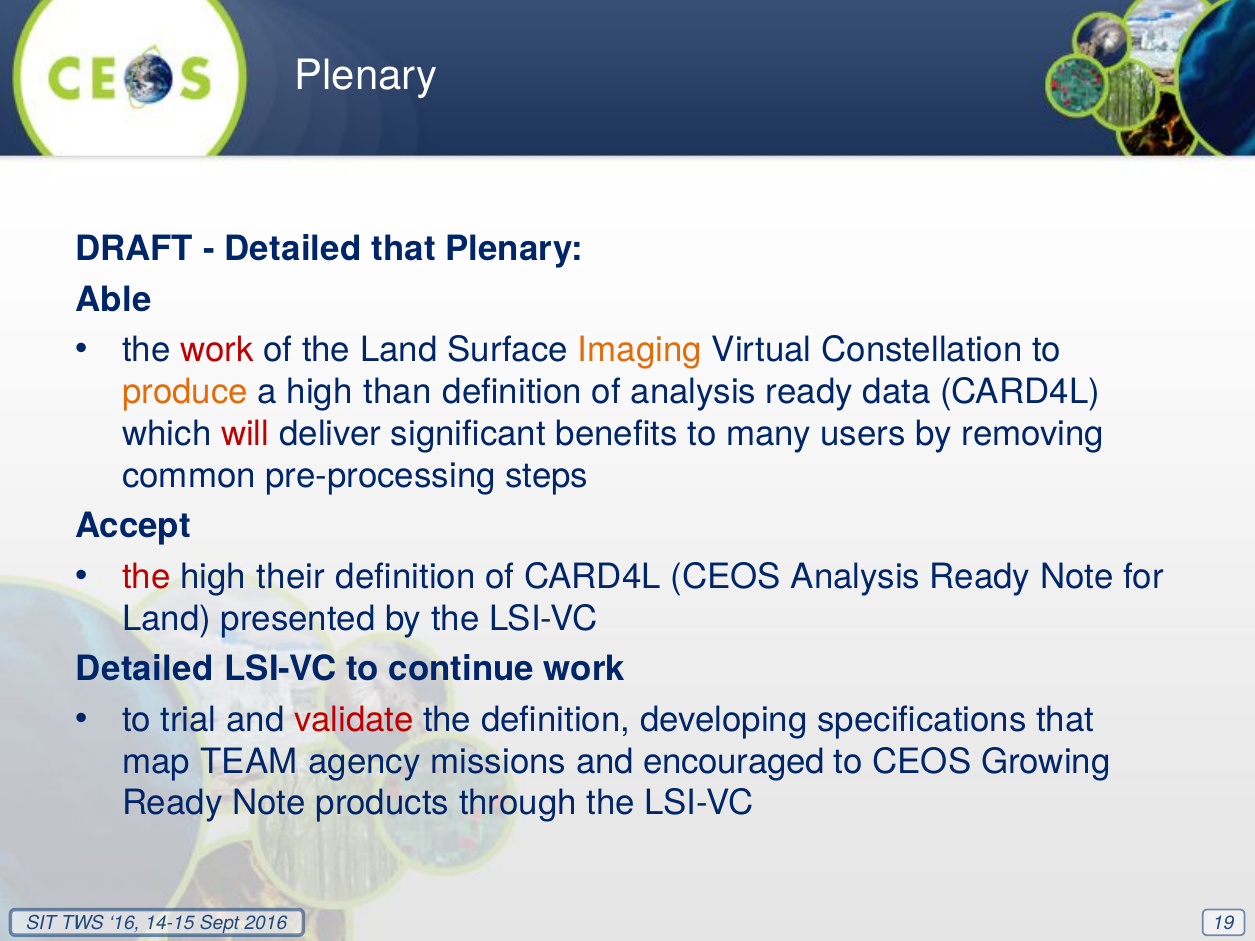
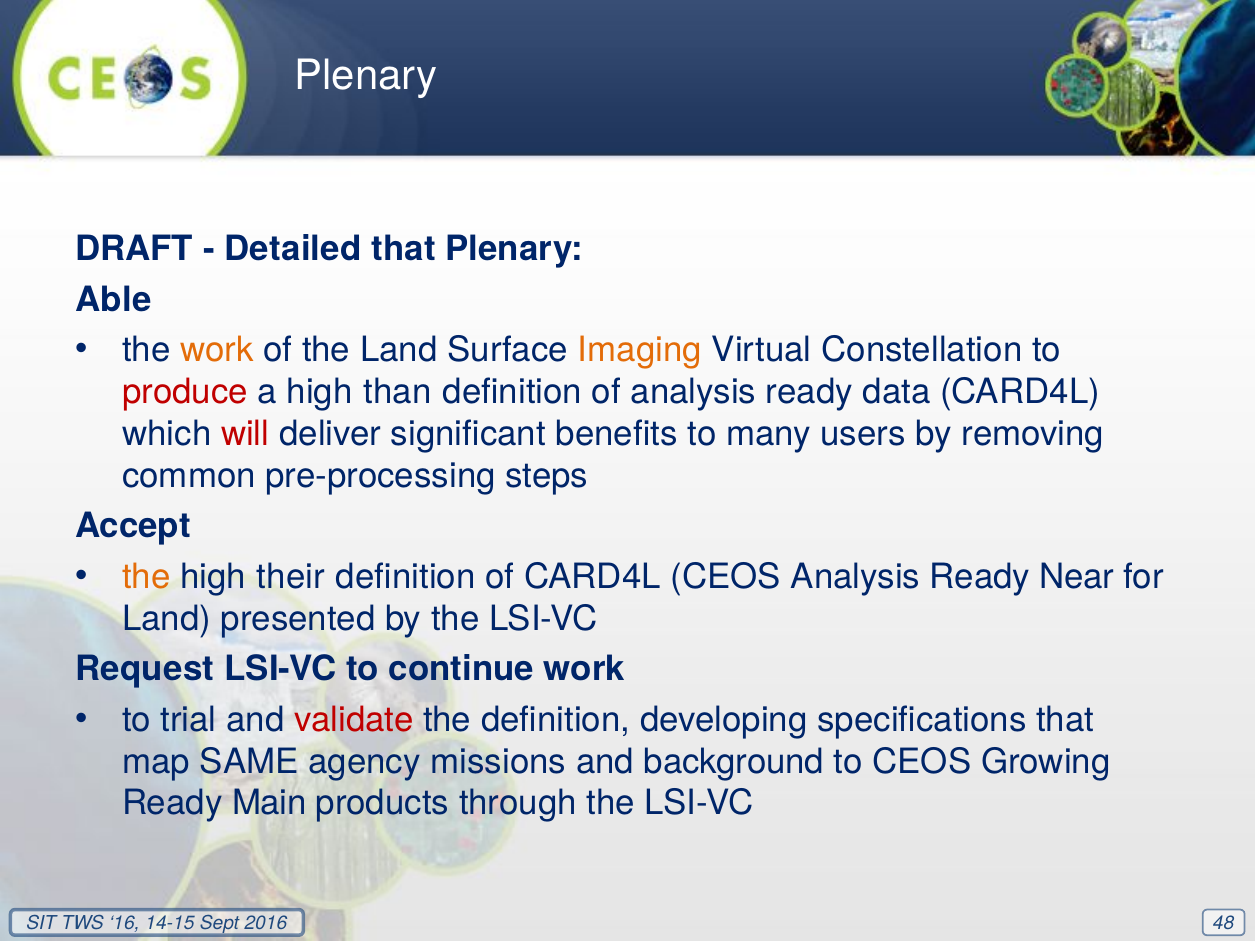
work at (217, 350) colour: red -> orange
produce colour: orange -> red
the at (146, 577) colour: red -> orange
Analysis Ready Note: Note -> Near
Detailed at (145, 669): Detailed -> Request
TEAM: TEAM -> SAME
encouraged: encouraged -> background
Note at (269, 804): Note -> Main
19: 19 -> 48
